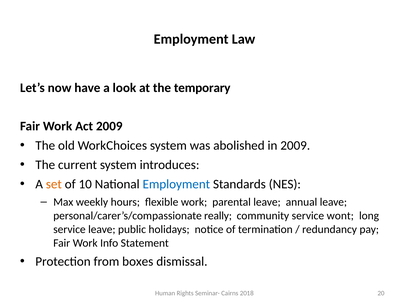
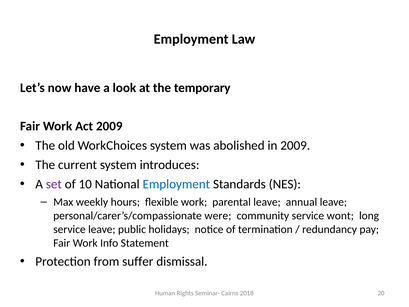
set colour: orange -> purple
really: really -> were
boxes: boxes -> suffer
